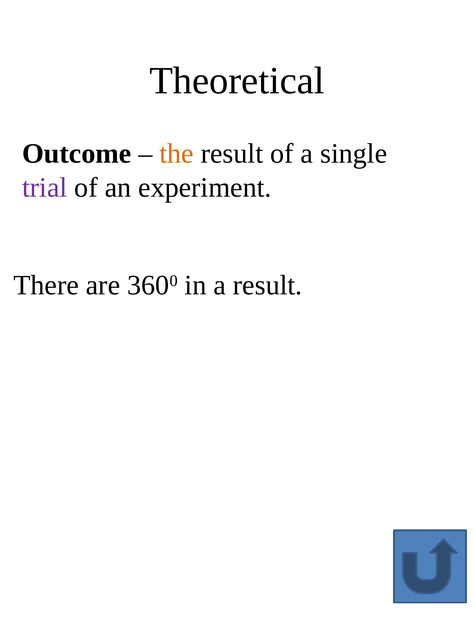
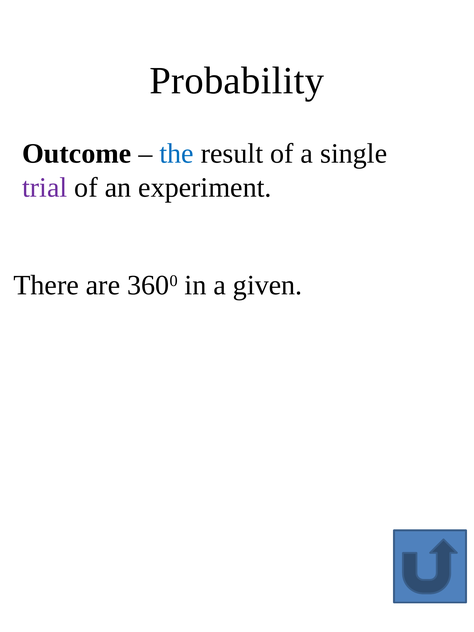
Theoretical: Theoretical -> Probability
the colour: orange -> blue
a result: result -> given
